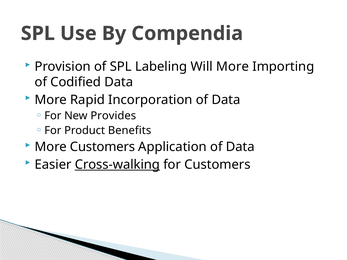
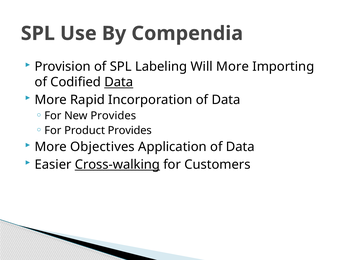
Data at (119, 82) underline: none -> present
Product Benefits: Benefits -> Provides
More Customers: Customers -> Objectives
